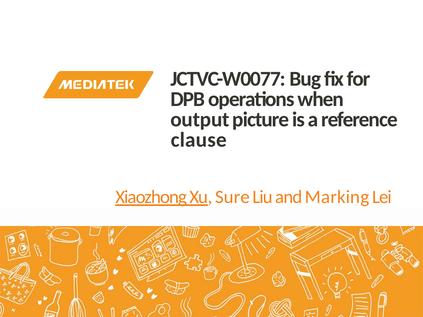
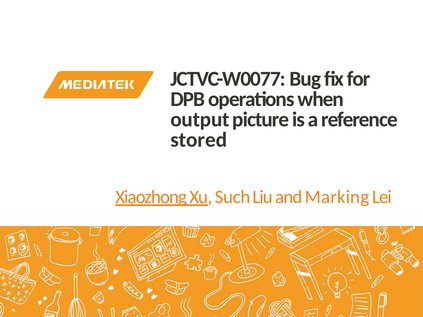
clause: clause -> stored
Sure: Sure -> Such
